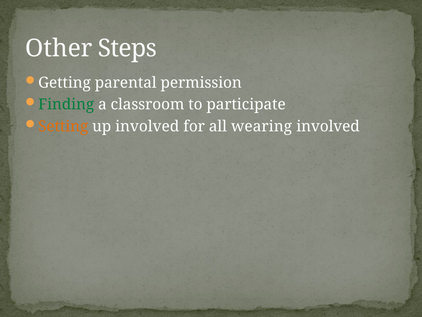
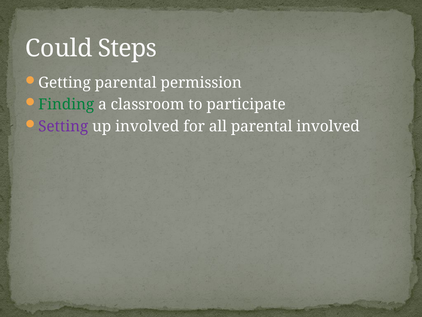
Other: Other -> Could
Setting colour: orange -> purple
all wearing: wearing -> parental
